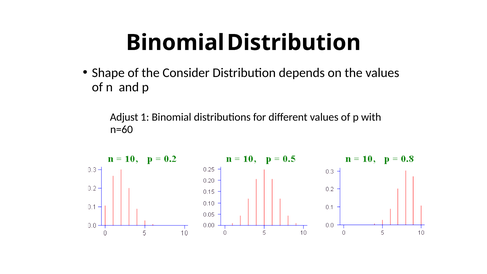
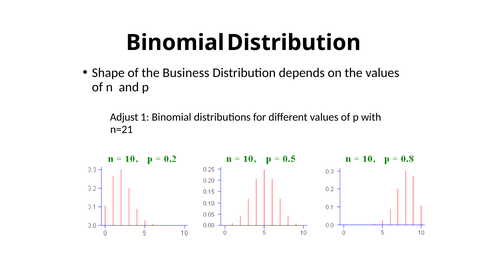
Consider: Consider -> Business
n=60: n=60 -> n=21
